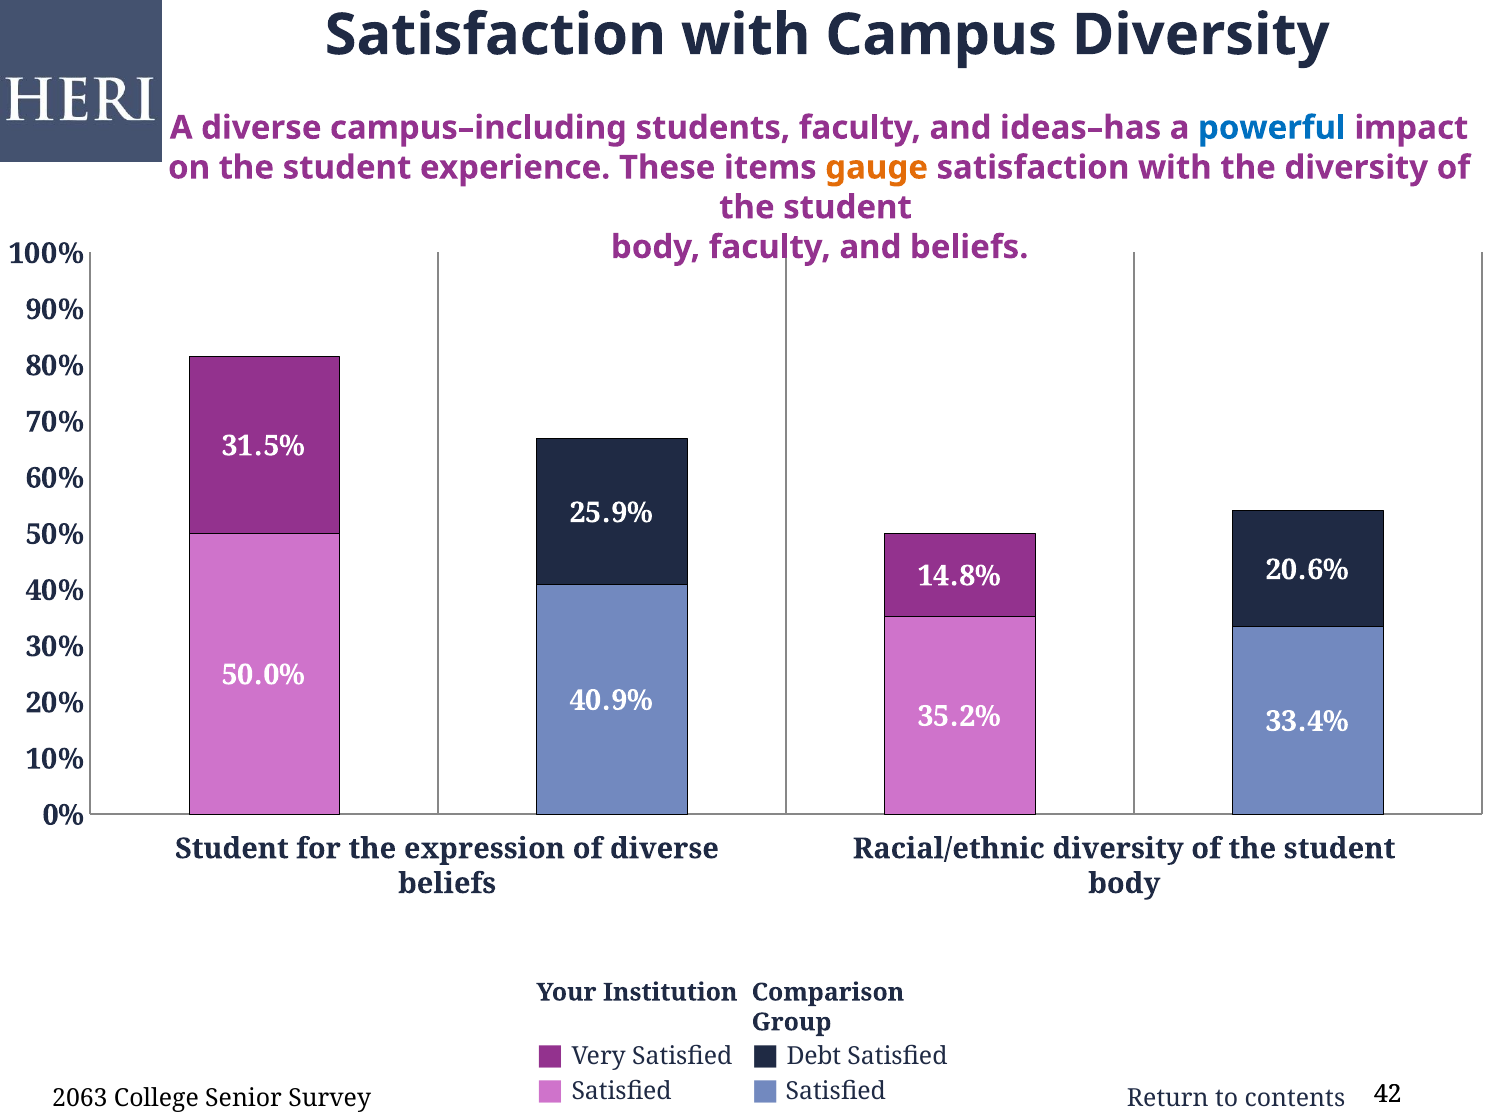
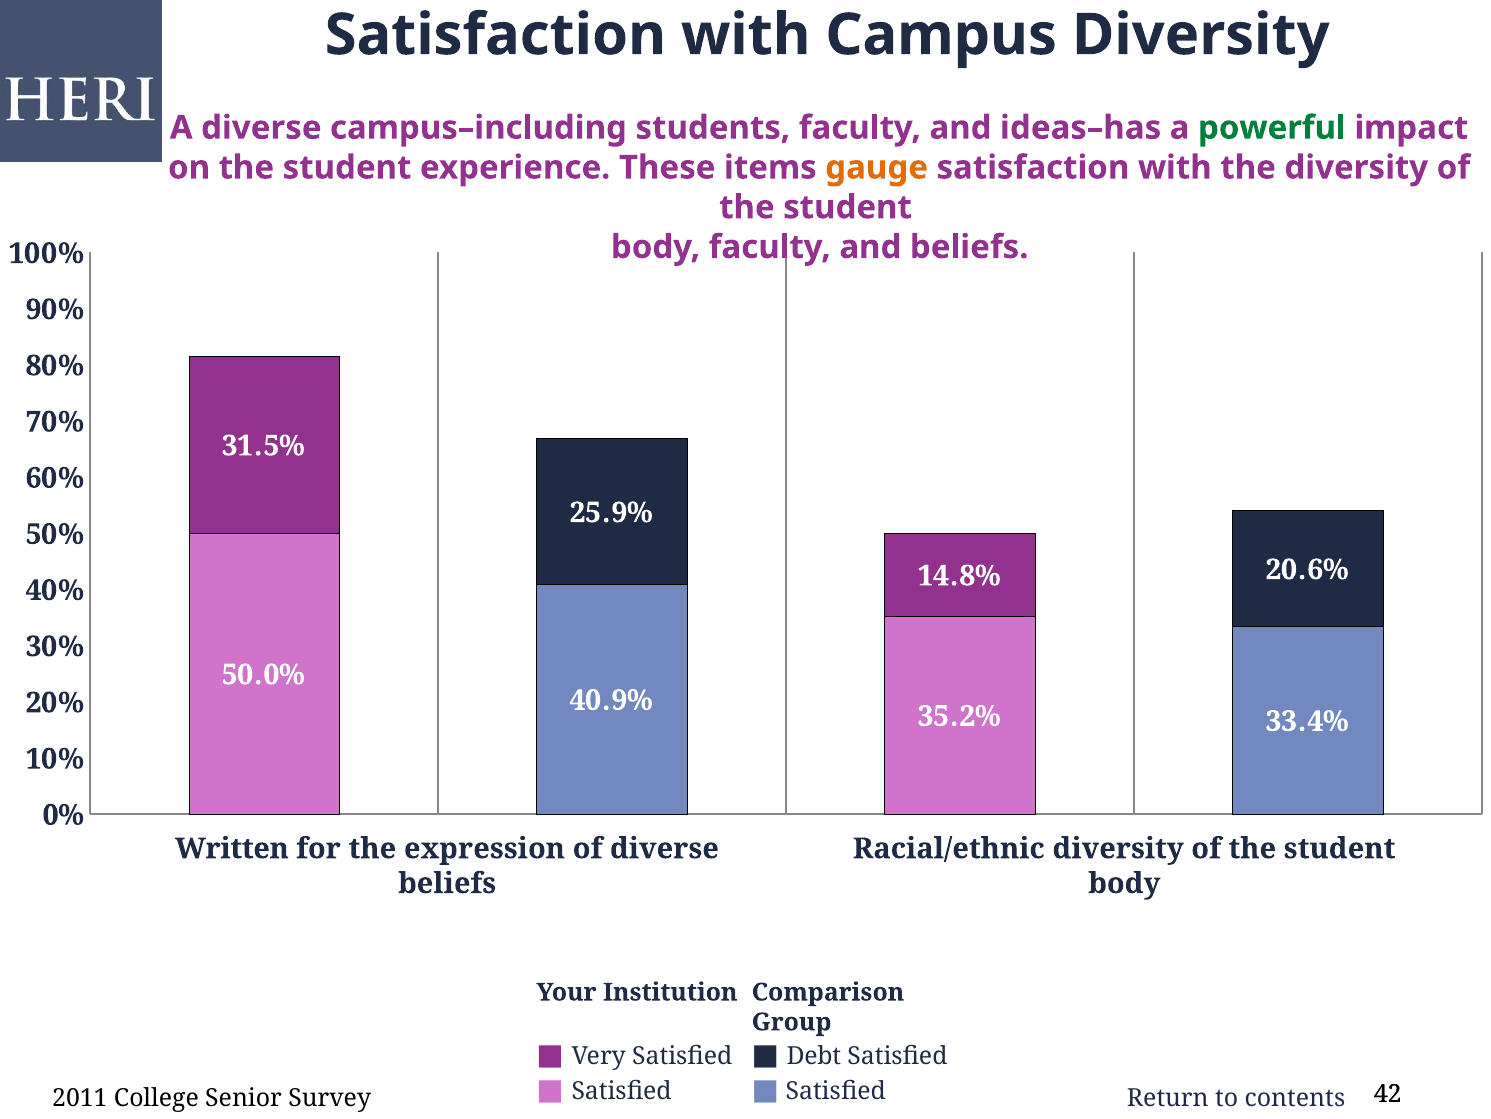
powerful colour: blue -> green
Student at (232, 848): Student -> Written
2063: 2063 -> 2011
